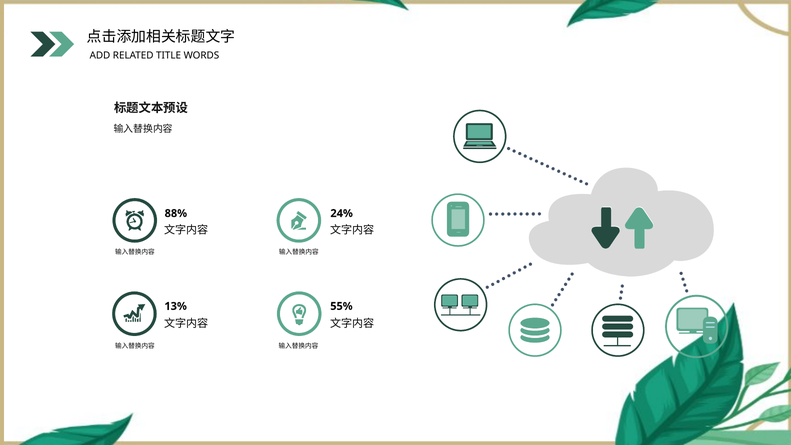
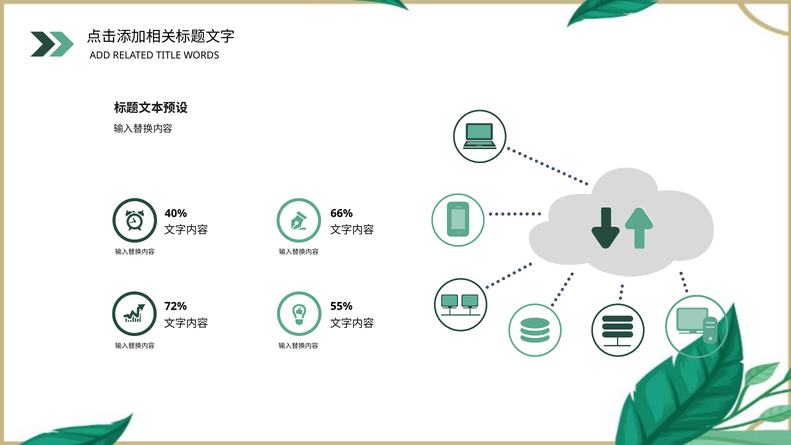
88%: 88% -> 40%
24%: 24% -> 66%
13%: 13% -> 72%
